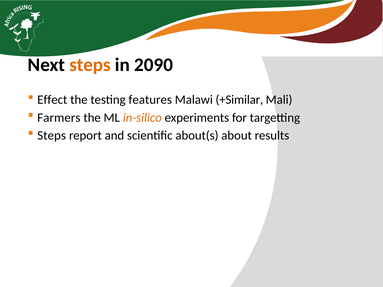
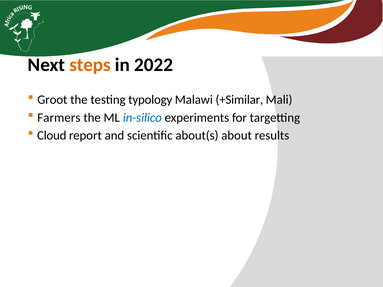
2090: 2090 -> 2022
Effect: Effect -> Groot
features: features -> typology
in-silico colour: orange -> blue
Steps at (52, 136): Steps -> Cloud
